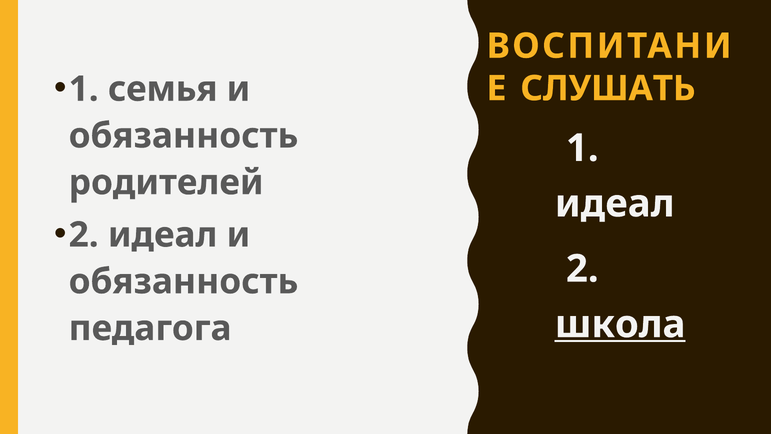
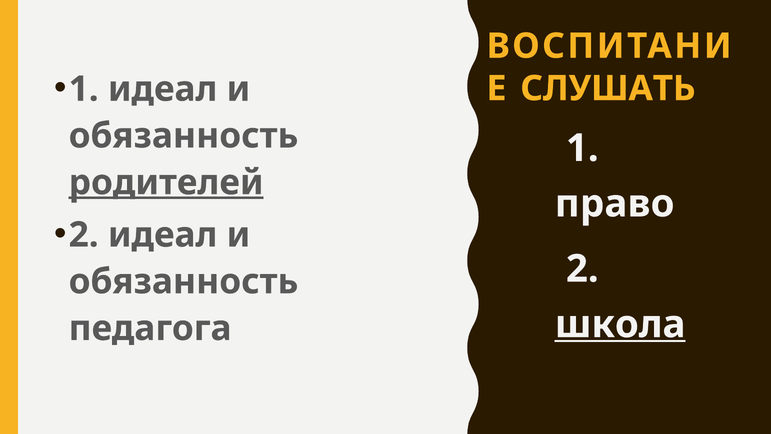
1 семья: семья -> идеал
родителей underline: none -> present
идеал at (615, 204): идеал -> право
